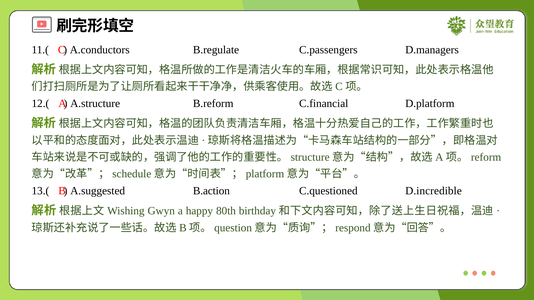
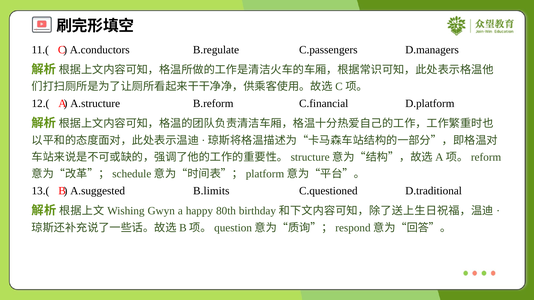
B.action: B.action -> B.limits
D.incredible: D.incredible -> D.traditional
